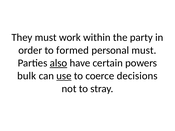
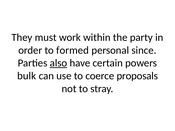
personal must: must -> since
use underline: present -> none
decisions: decisions -> proposals
